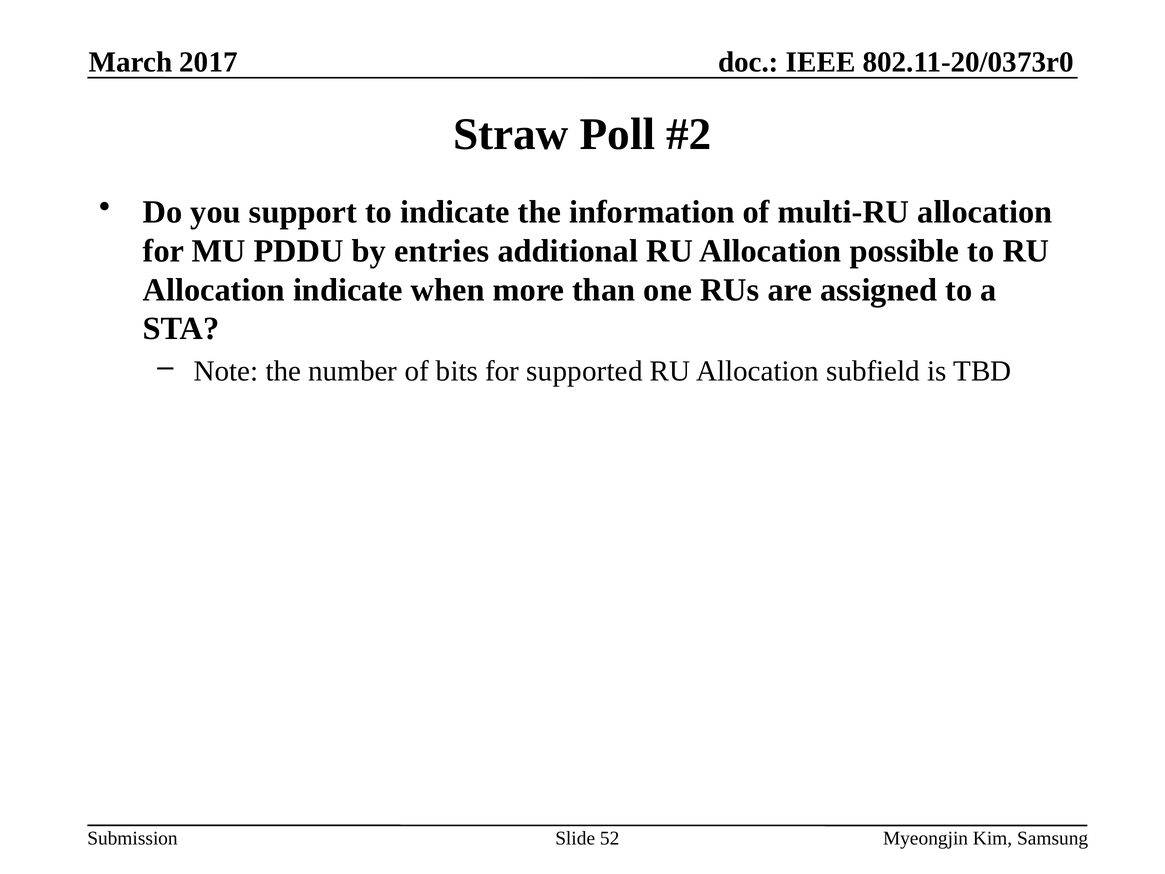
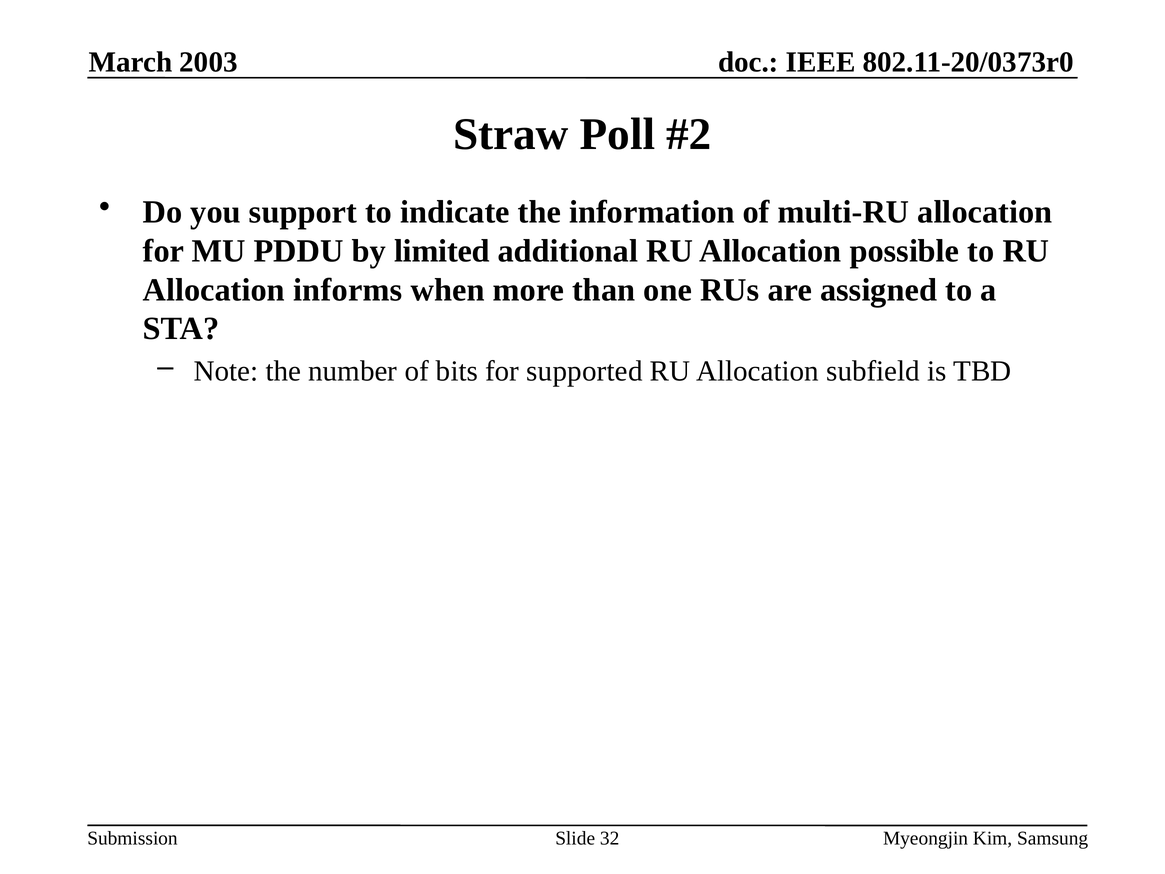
2017: 2017 -> 2003
entries: entries -> limited
Allocation indicate: indicate -> informs
52: 52 -> 32
